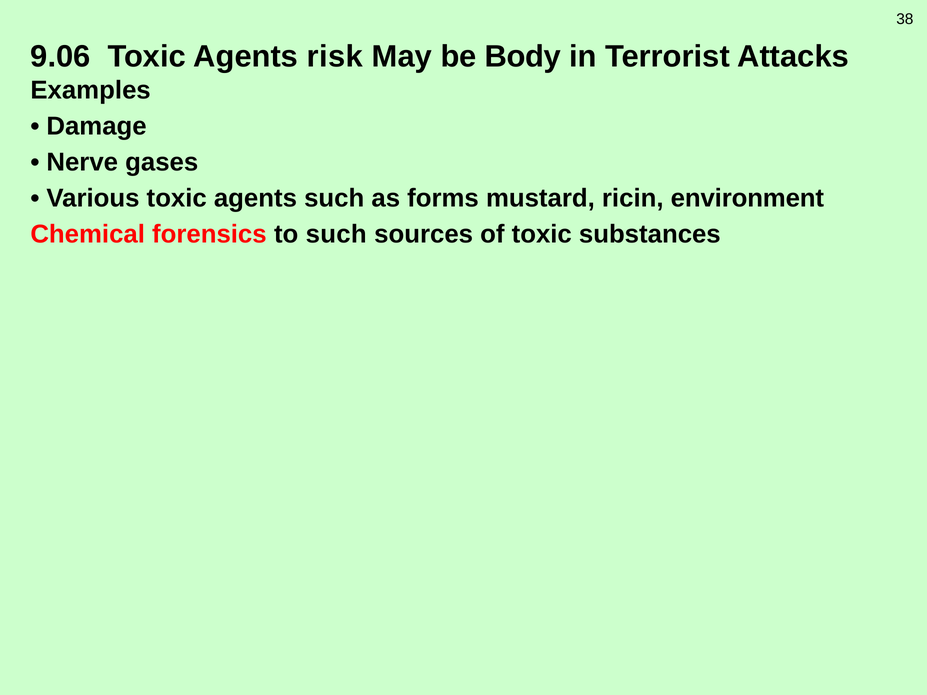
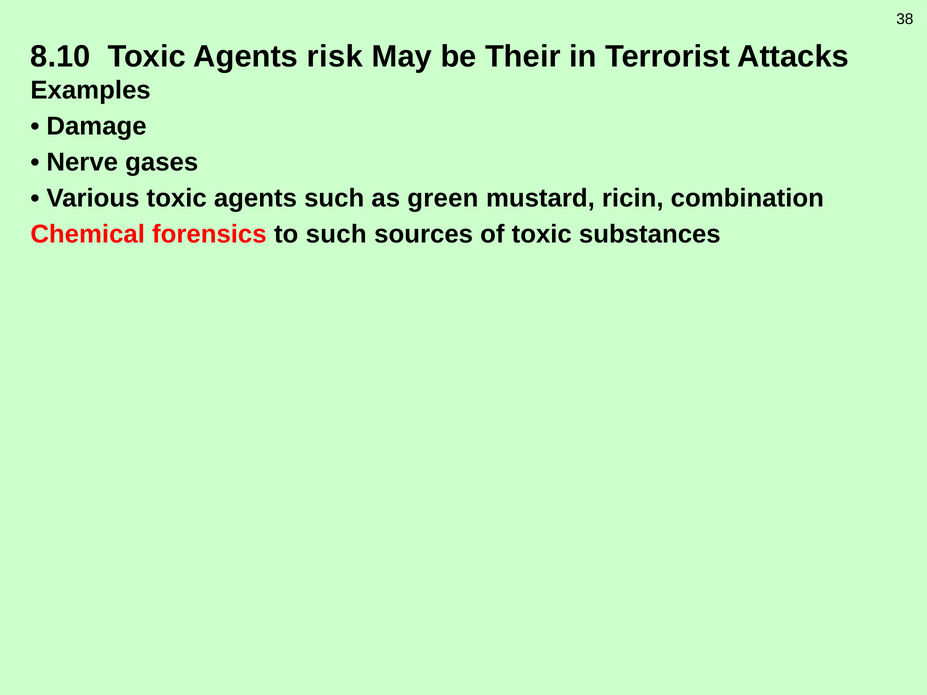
9.06: 9.06 -> 8.10
Body: Body -> Their
forms: forms -> green
environment: environment -> combination
